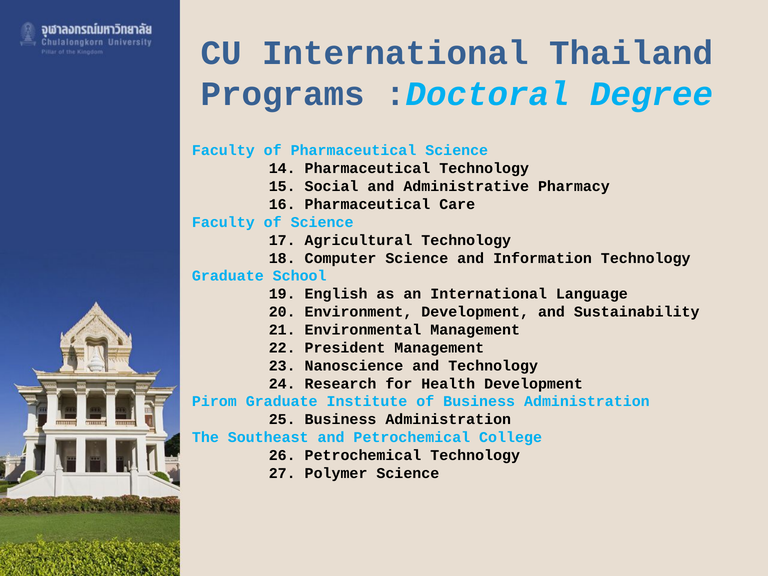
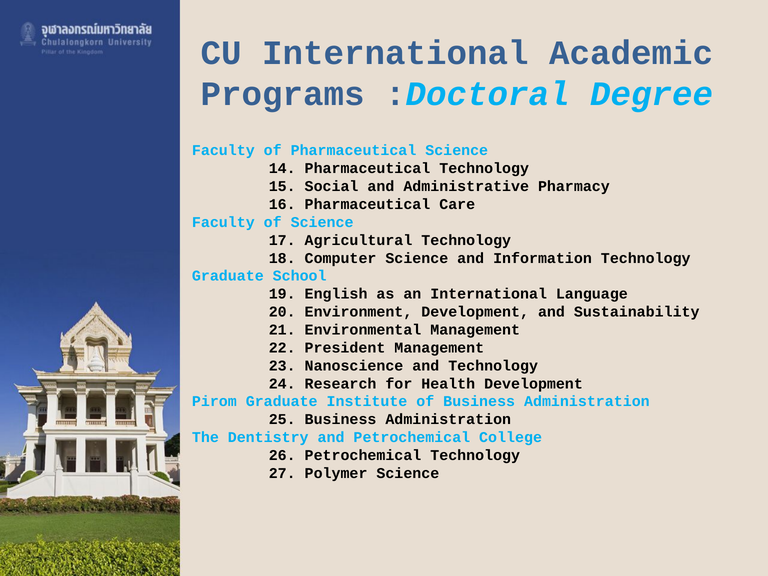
Thailand: Thailand -> Academic
Southeast: Southeast -> Dentistry
